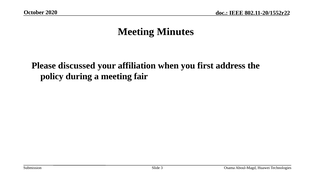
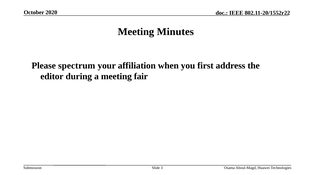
discussed: discussed -> spectrum
policy: policy -> editor
